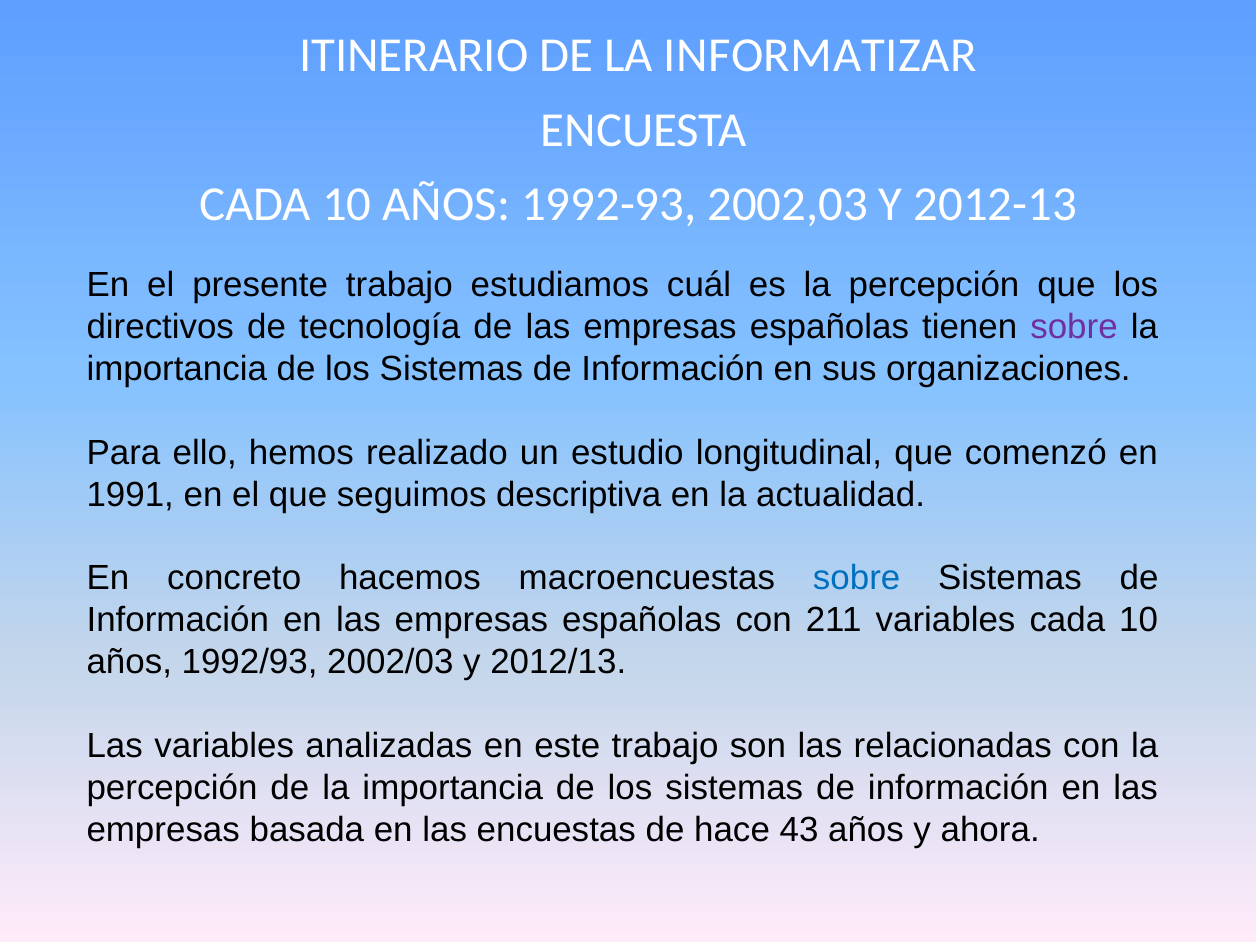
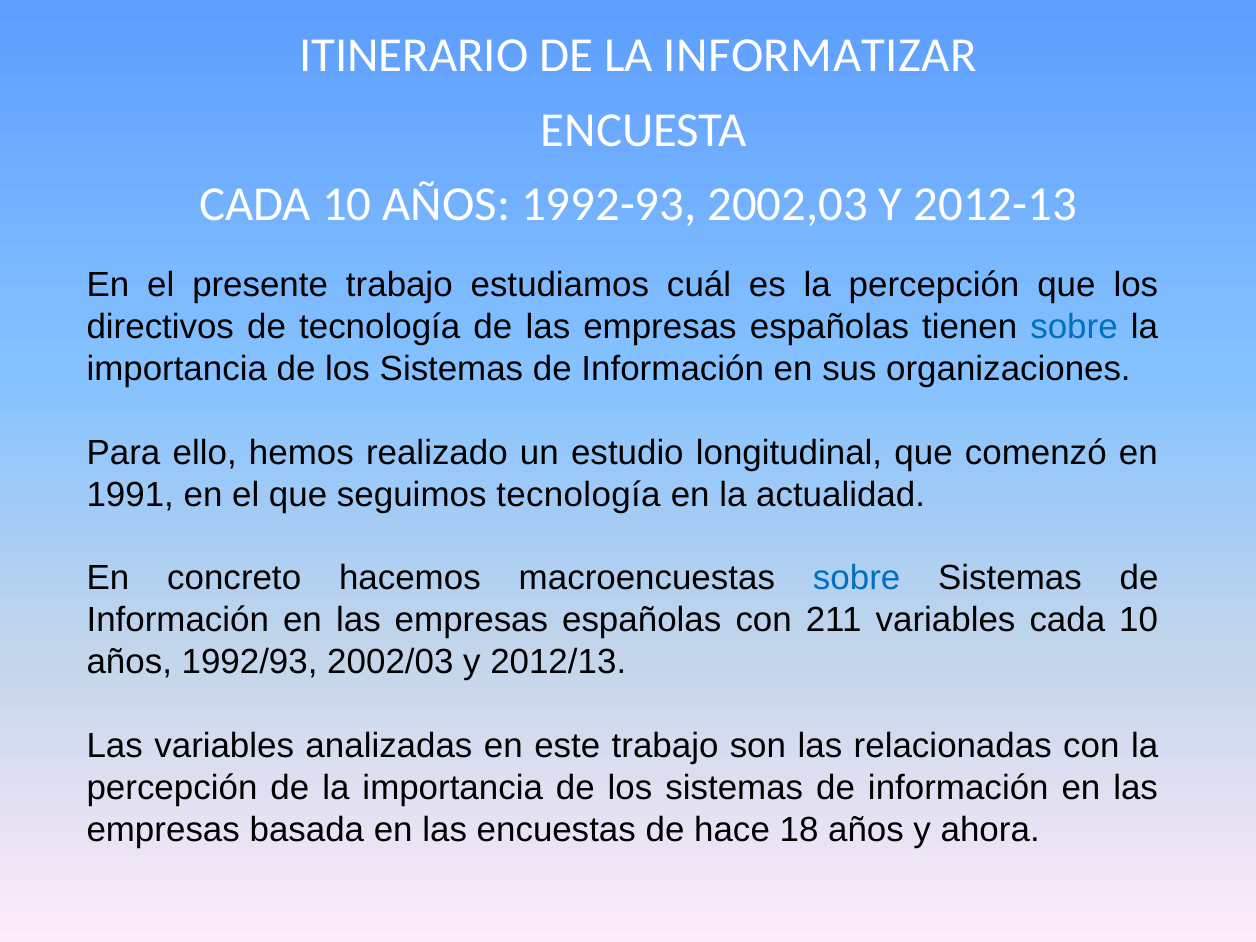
sobre at (1074, 327) colour: purple -> blue
seguimos descriptiva: descriptiva -> tecnología
43: 43 -> 18
